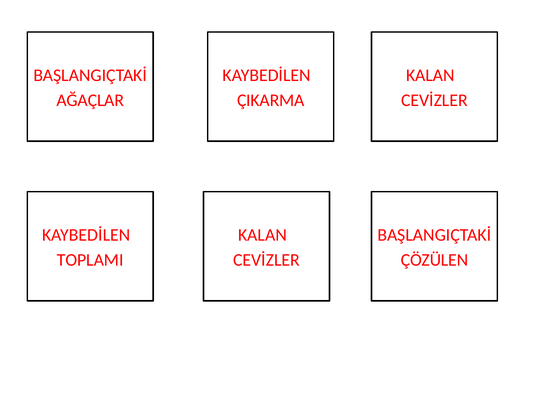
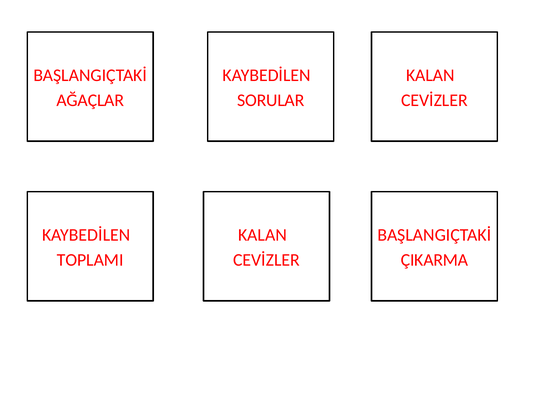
ÇIKARMA: ÇIKARMA -> SORULAR
ÇÖZÜLEN: ÇÖZÜLEN -> ÇIKARMA
